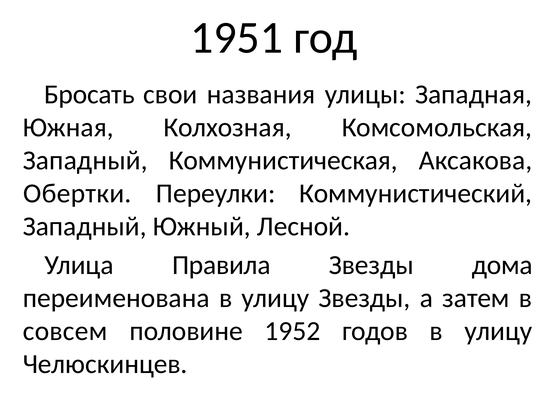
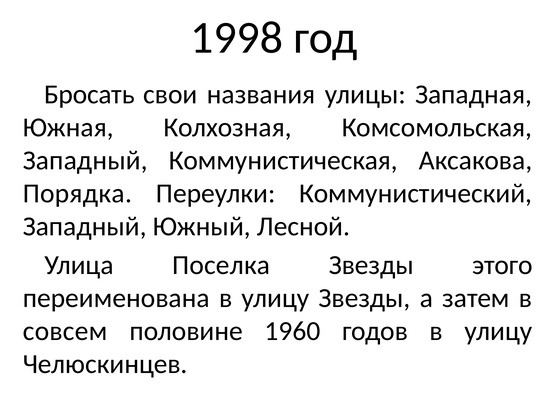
1951: 1951 -> 1998
Обертки: Обертки -> Порядка
Правила: Правила -> Поселка
дома: дома -> этого
1952: 1952 -> 1960
